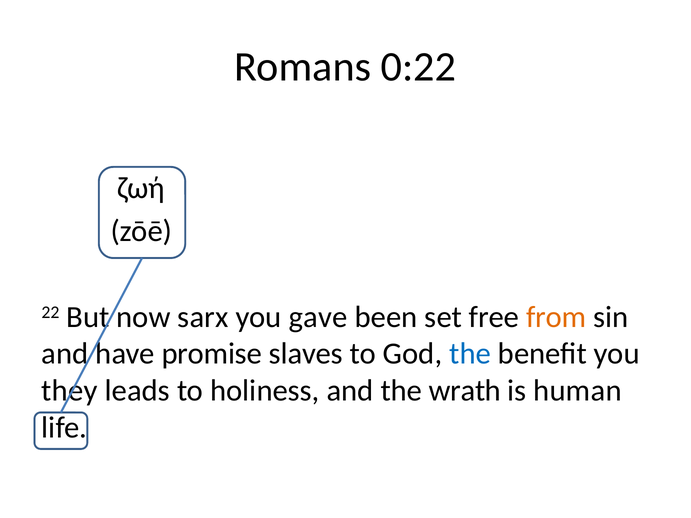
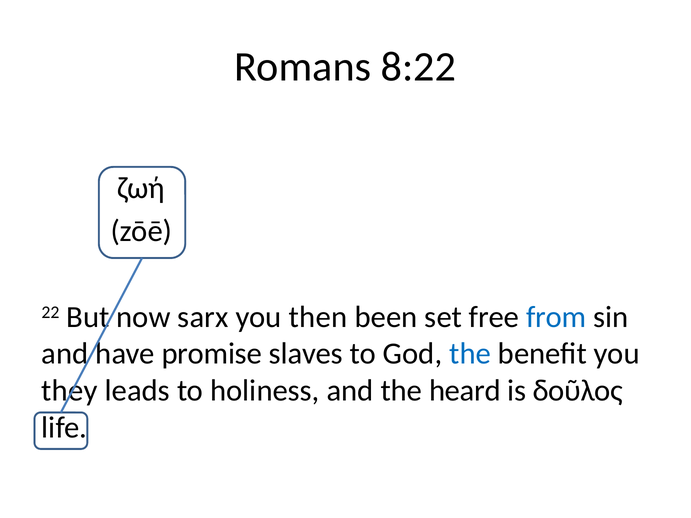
0:22: 0:22 -> 8:22
gave: gave -> then
from colour: orange -> blue
wrath: wrath -> heard
human: human -> δοῦλος
